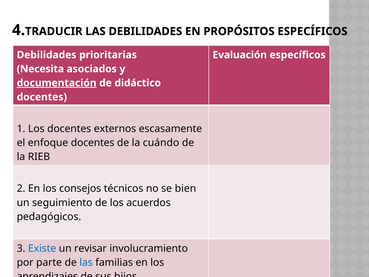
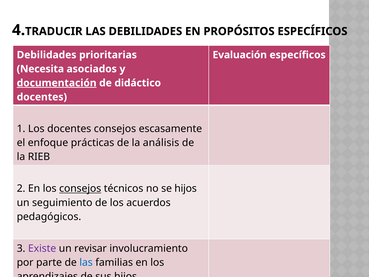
docentes externos: externos -> consejos
enfoque docentes: docentes -> prácticas
cuándo: cuándo -> análisis
consejos at (80, 188) underline: none -> present
se bien: bien -> hijos
Existe colour: blue -> purple
